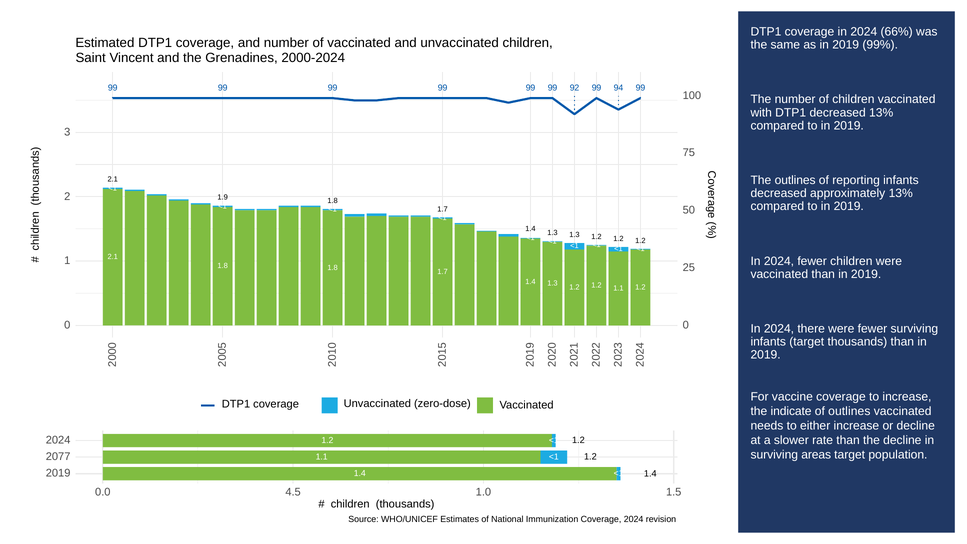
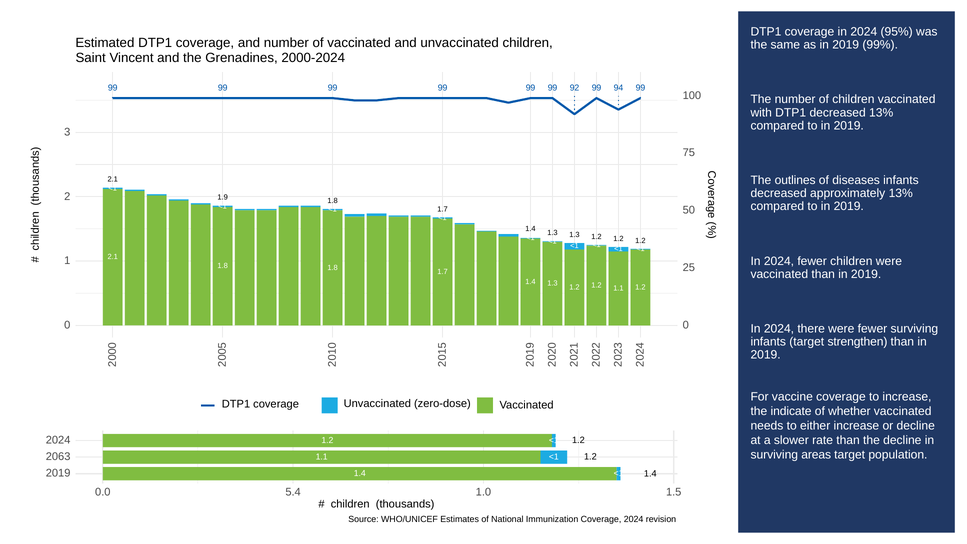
66%: 66% -> 95%
reporting: reporting -> diseases
target thousands: thousands -> strengthen
of outlines: outlines -> whether
2077: 2077 -> 2063
4.5: 4.5 -> 5.4
